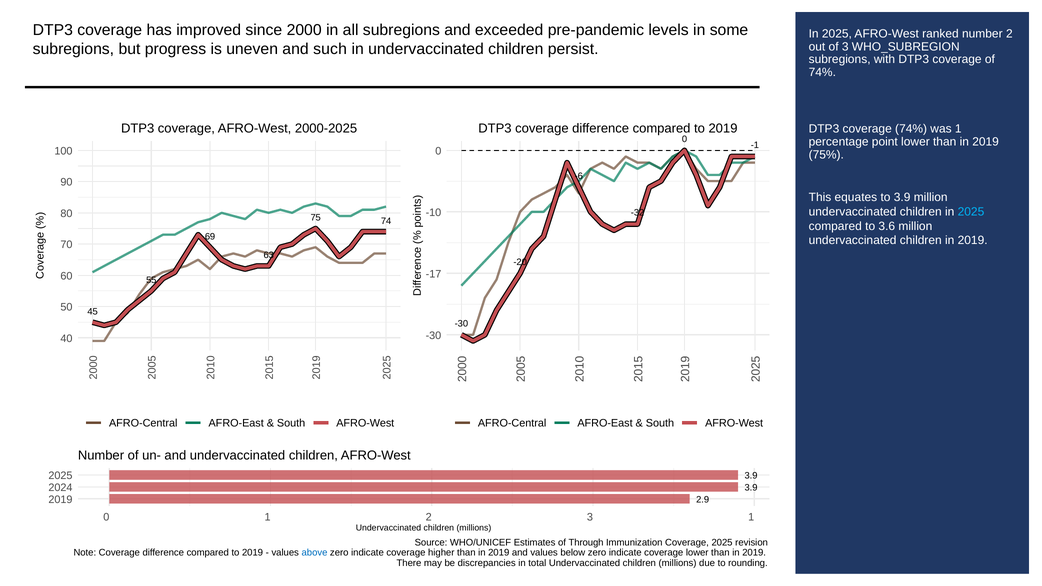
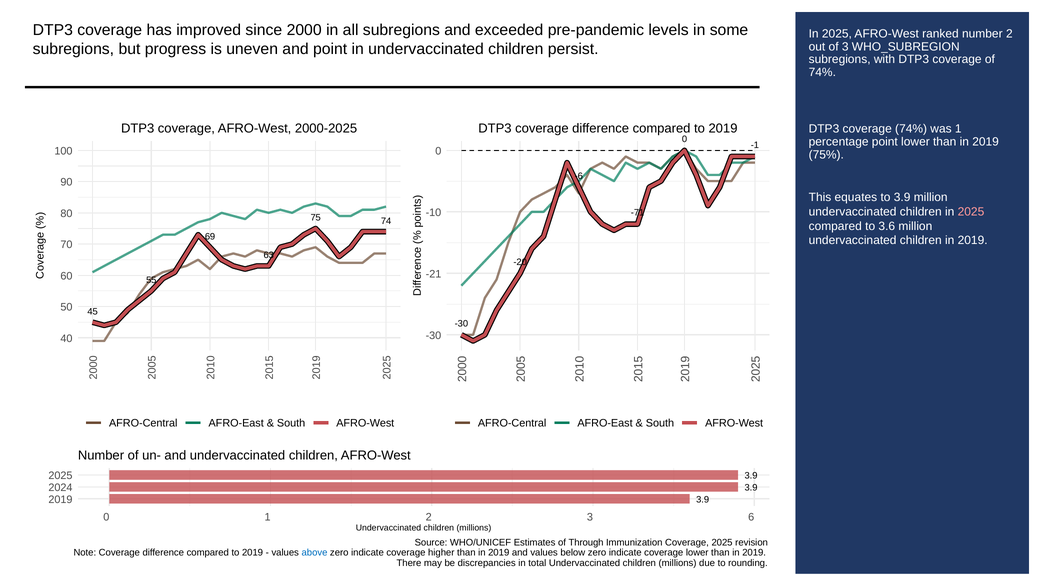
and such: such -> point
2025 at (971, 212) colour: light blue -> pink
-32: -32 -> -71
-17: -17 -> -21
2.9 at (703, 500): 2.9 -> 3.9
3 1: 1 -> 6
